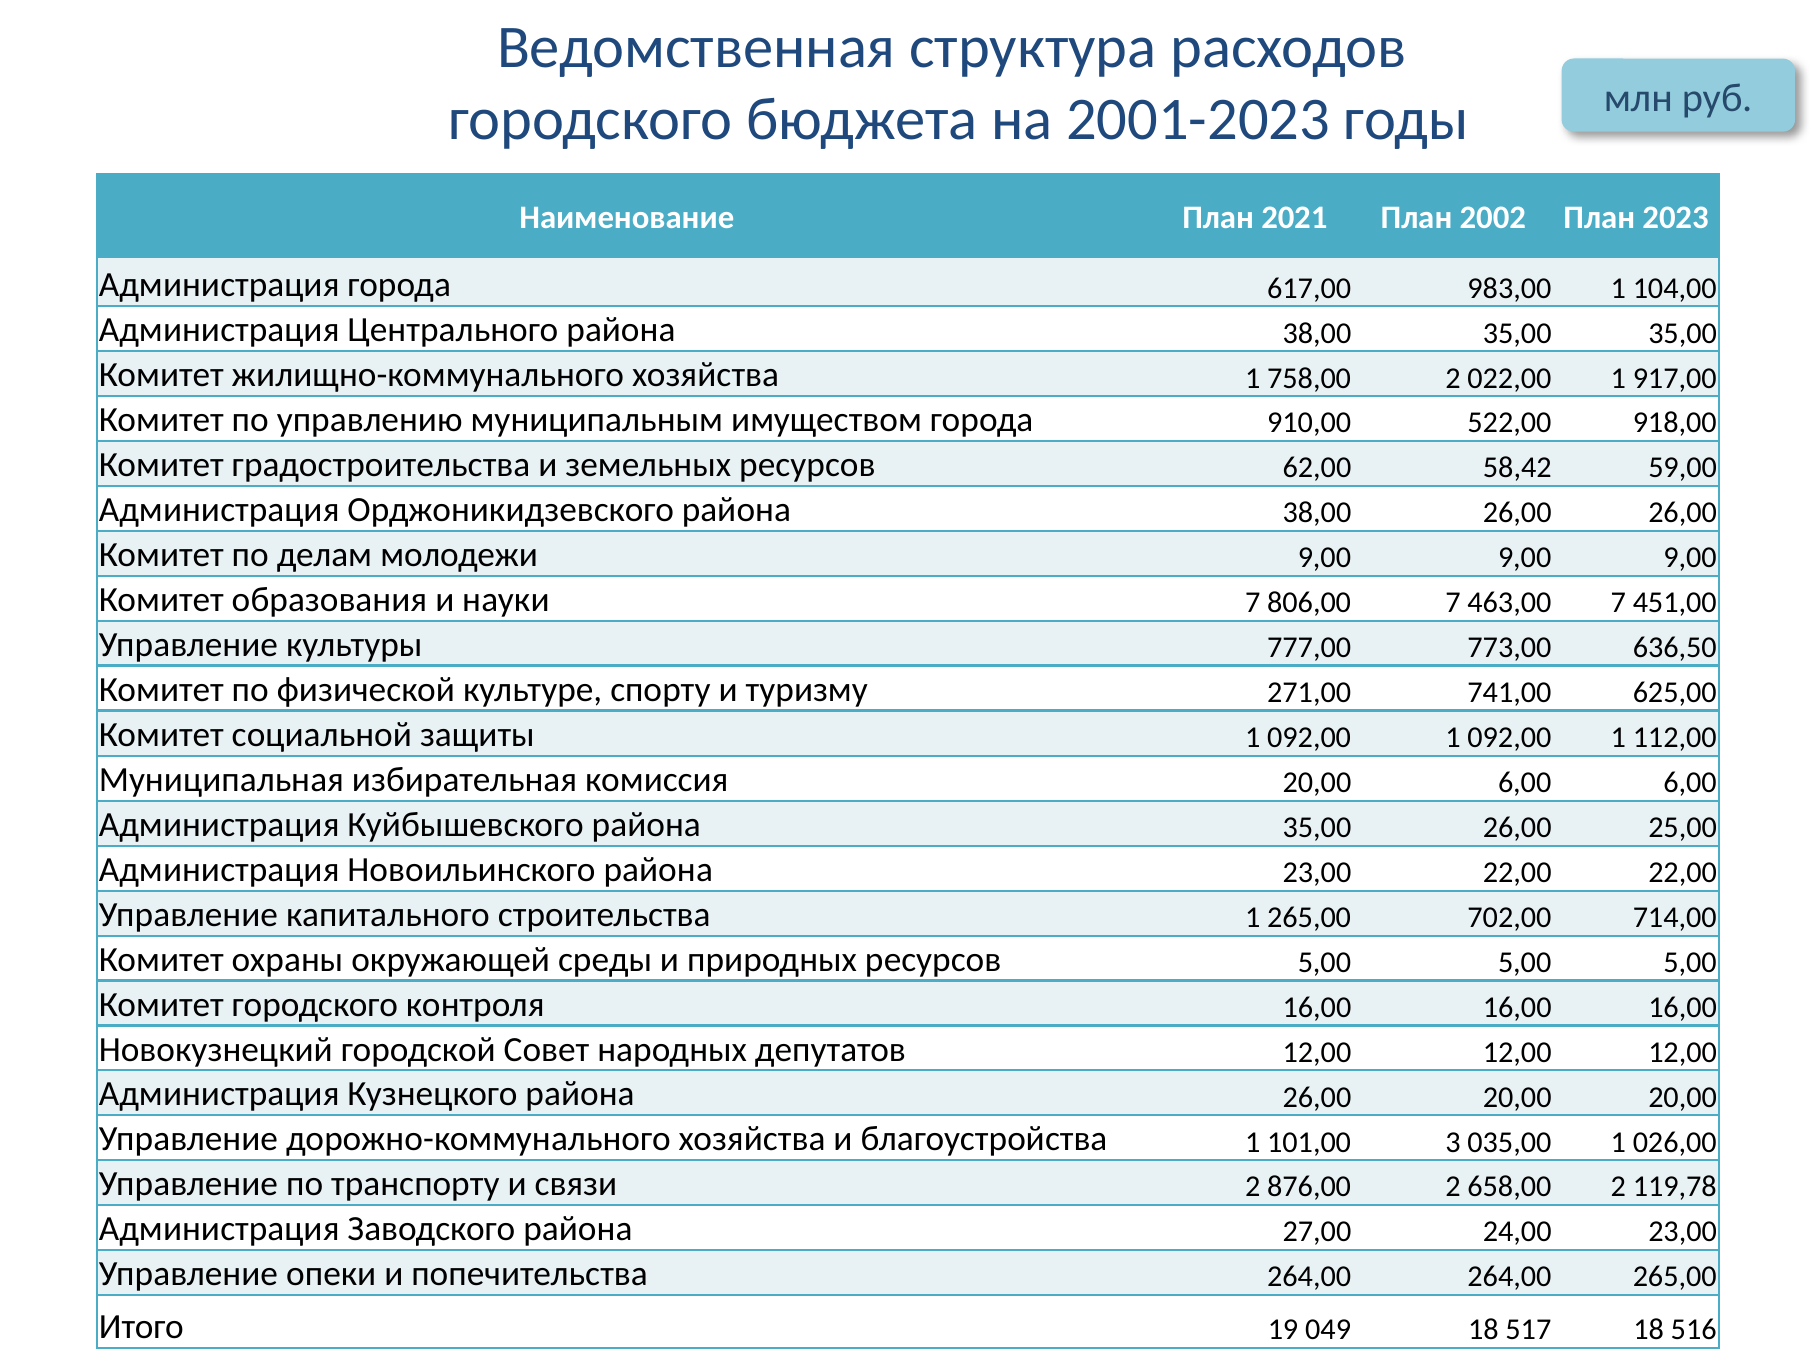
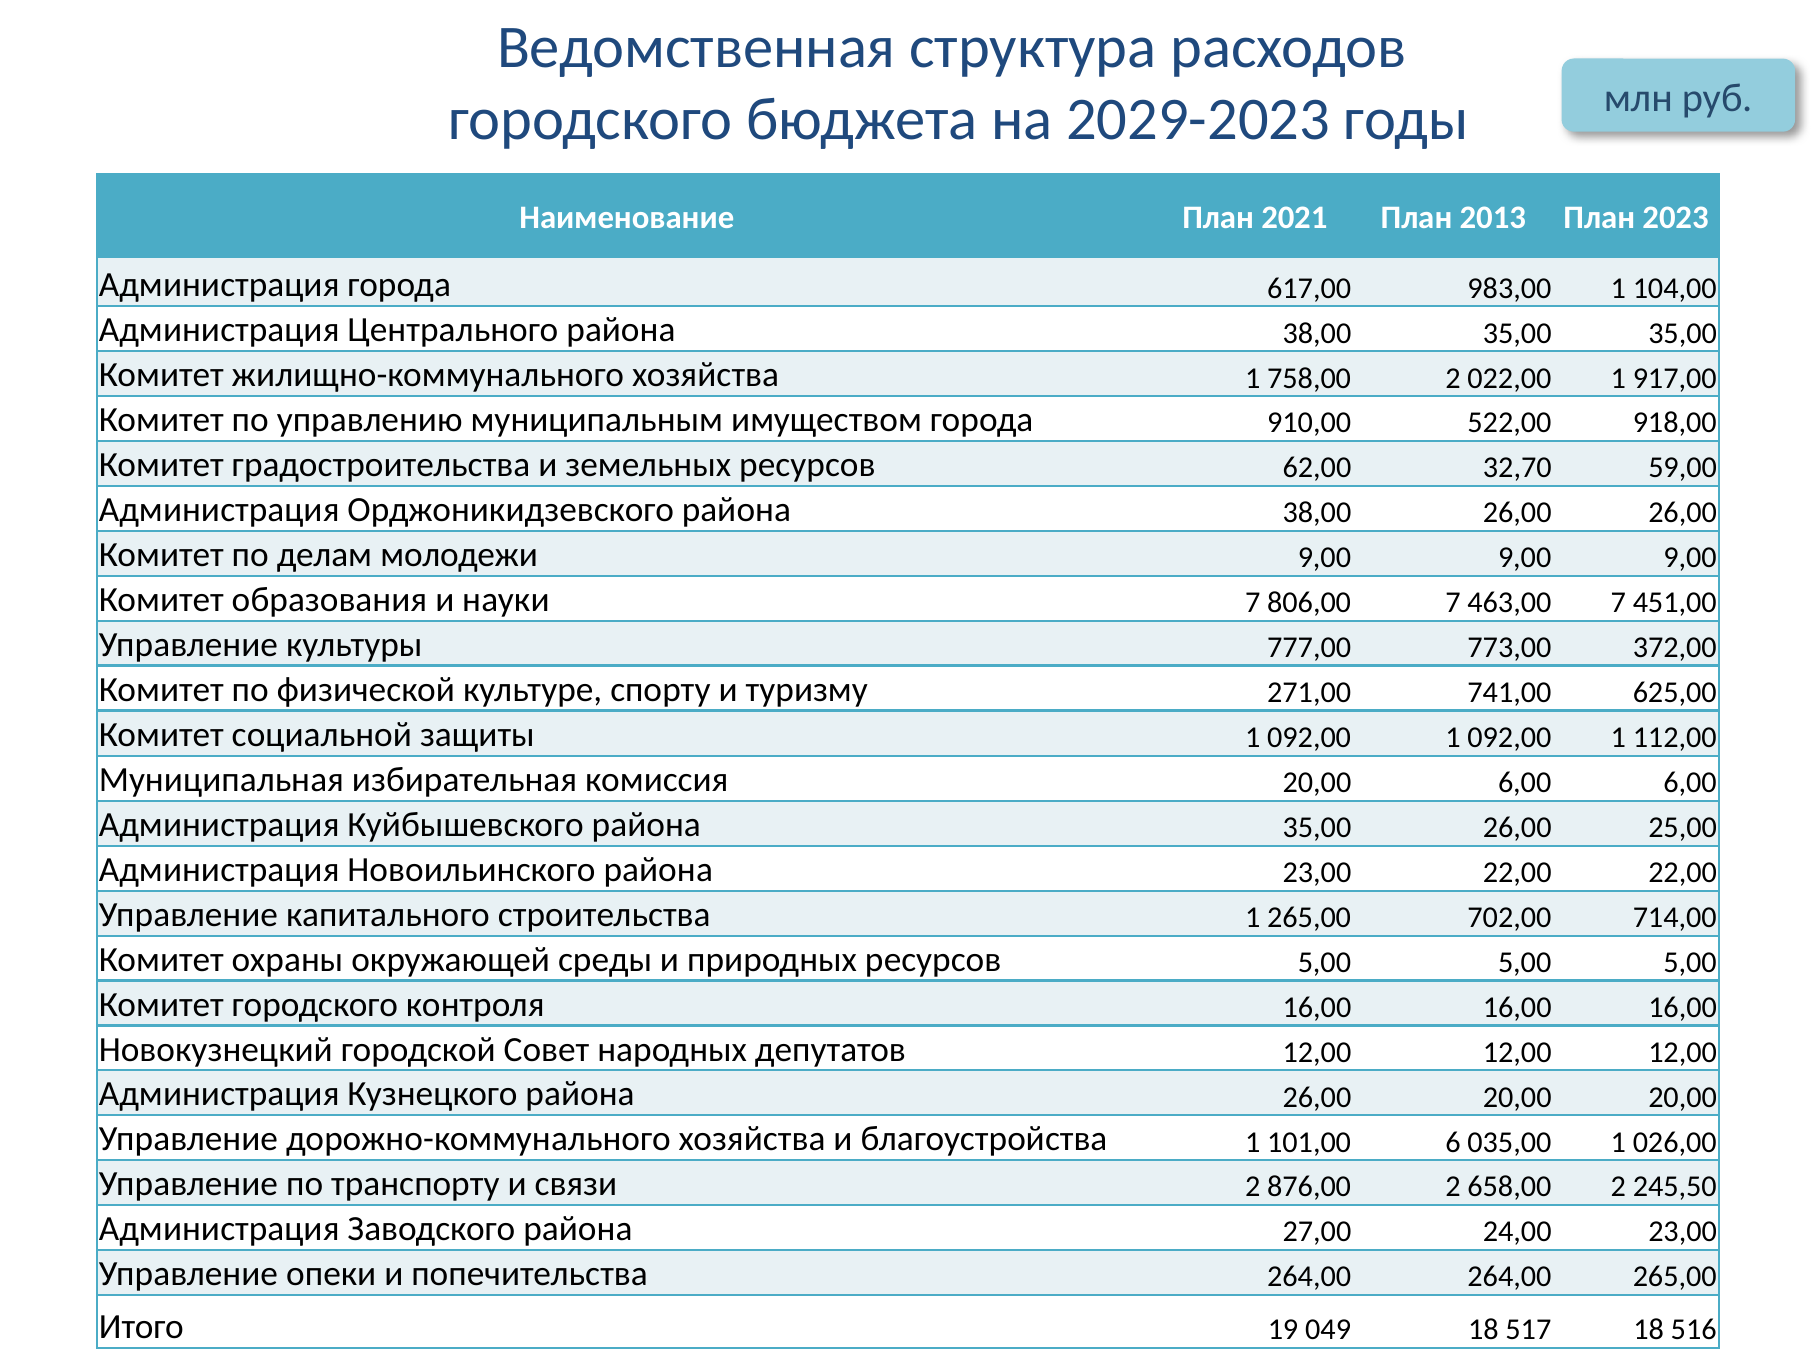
2001-2023: 2001-2023 -> 2029-2023
2002: 2002 -> 2013
58,42: 58,42 -> 32,70
636,50: 636,50 -> 372,00
3: 3 -> 6
119,78: 119,78 -> 245,50
